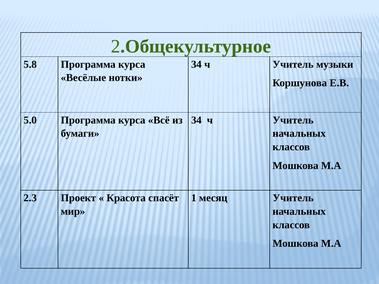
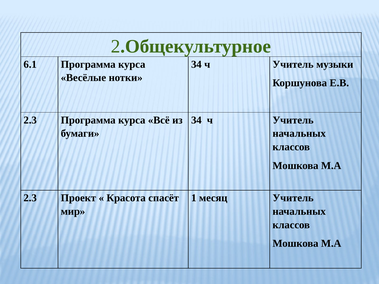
5.8: 5.8 -> 6.1
5.0 at (30, 120): 5.0 -> 2.3
